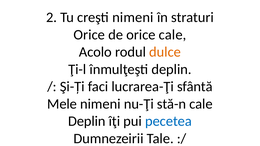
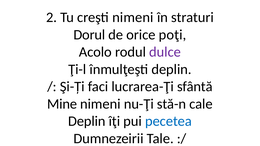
Orice at (89, 35): Orice -> Dorul
orice cale: cale -> poţi
dulce colour: orange -> purple
Mele: Mele -> Mine
